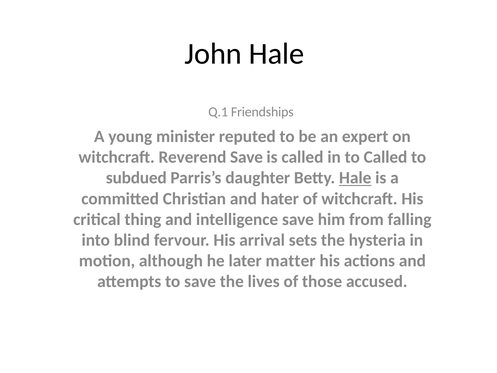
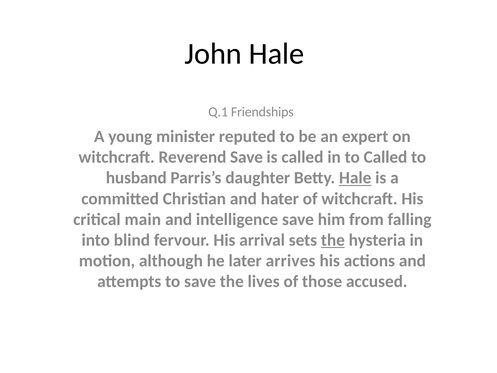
subdued: subdued -> husband
thing: thing -> main
the at (333, 240) underline: none -> present
matter: matter -> arrives
